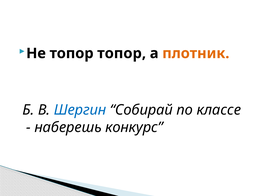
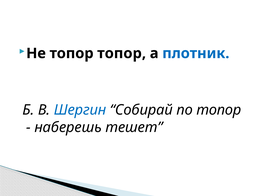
плотник colour: orange -> blue
по классе: классе -> топор
конкурс: конкурс -> тешет
